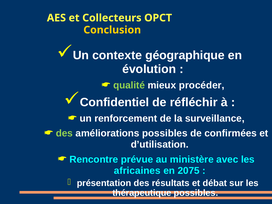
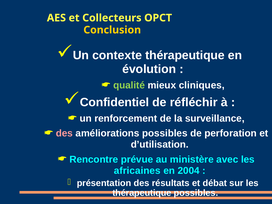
contexte géographique: géographique -> thérapeutique
procéder: procéder -> cliniques
des at (64, 133) colour: light green -> pink
confirmées: confirmées -> perforation
2075: 2075 -> 2004
